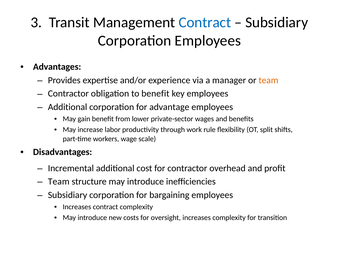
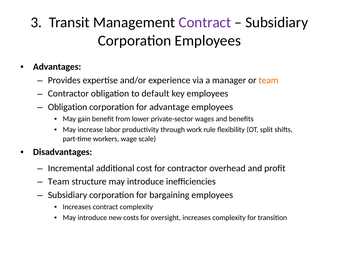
Contract at (205, 22) colour: blue -> purple
to benefit: benefit -> default
Additional at (68, 107): Additional -> Obligation
